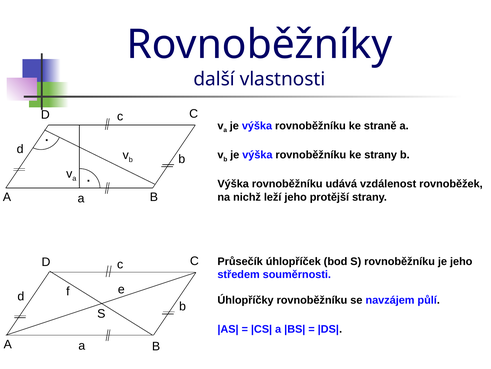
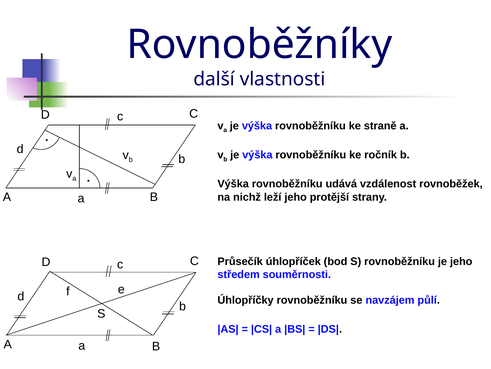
ke strany: strany -> ročník
